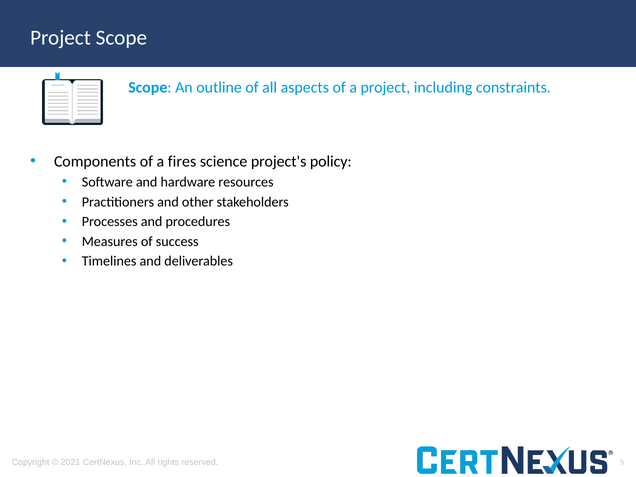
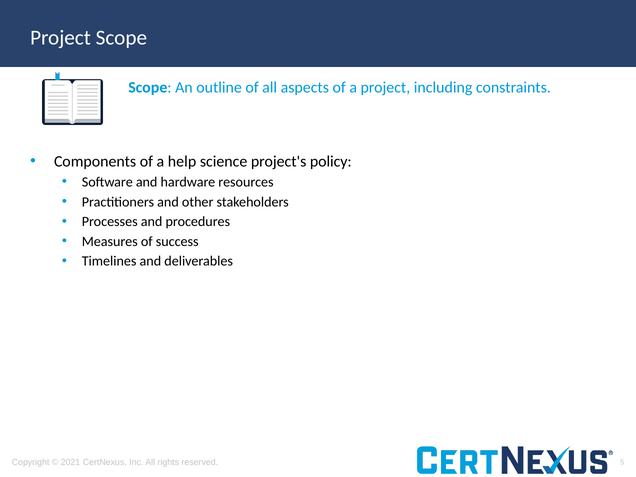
fires: fires -> help
